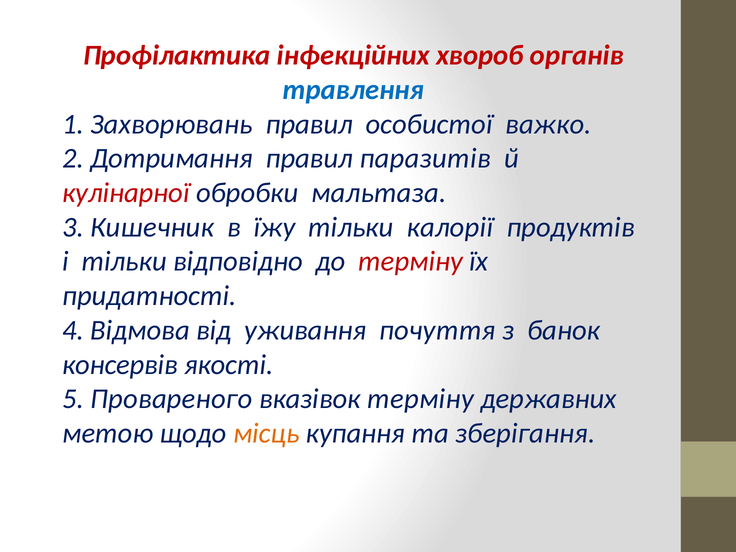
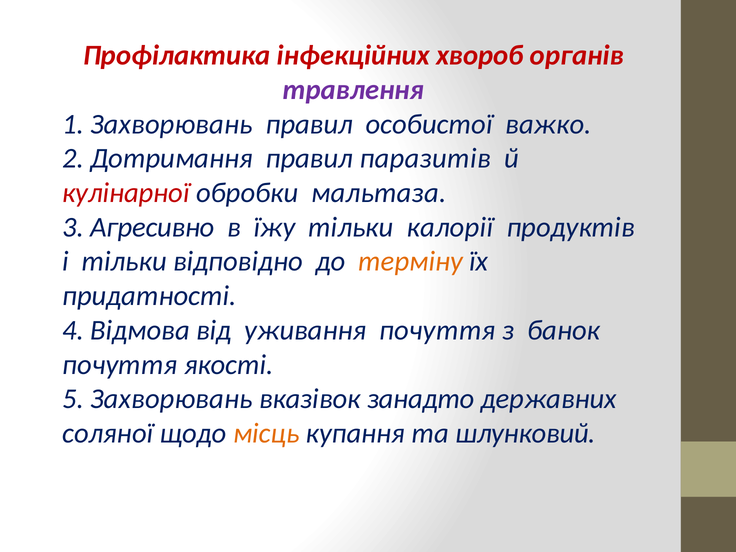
травлення colour: blue -> purple
Кишечник: Кишечник -> Агресивно
терміну at (411, 262) colour: red -> orange
консервів at (120, 365): консервів -> почуття
5 Провареного: Провареного -> Захворювань
вказівок терміну: терміну -> занадто
метою: метою -> соляної
зберігання: зберігання -> шлунковий
